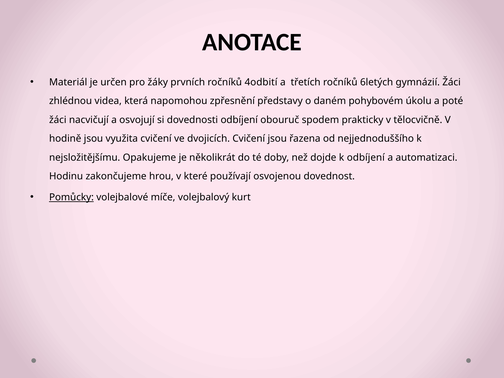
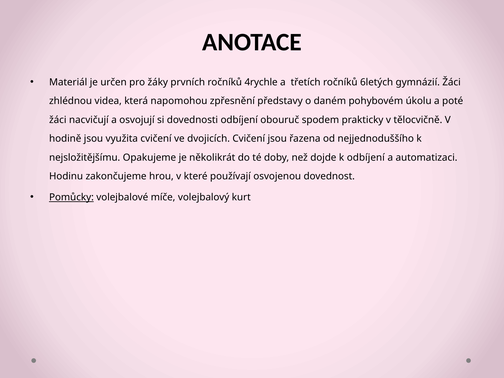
4odbití: 4odbití -> 4rychle
